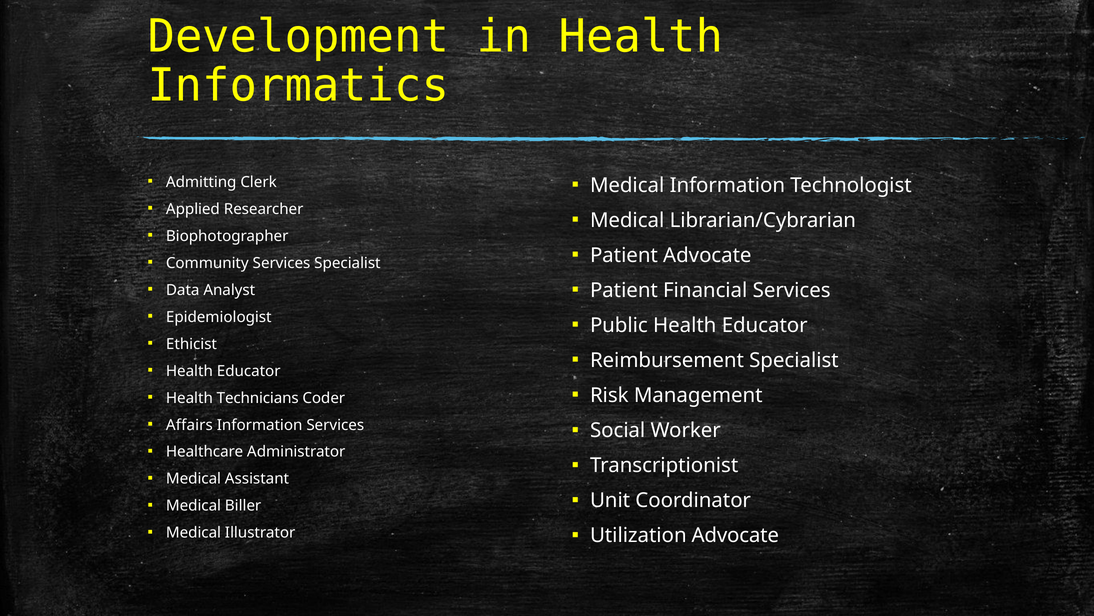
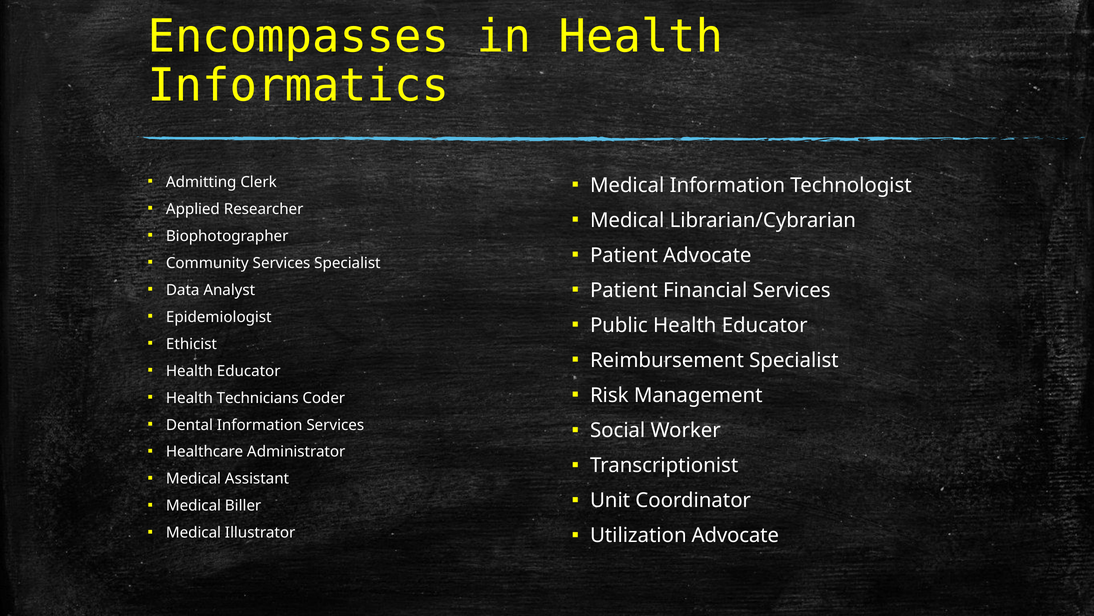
Development: Development -> Encompasses
Affairs: Affairs -> Dental
